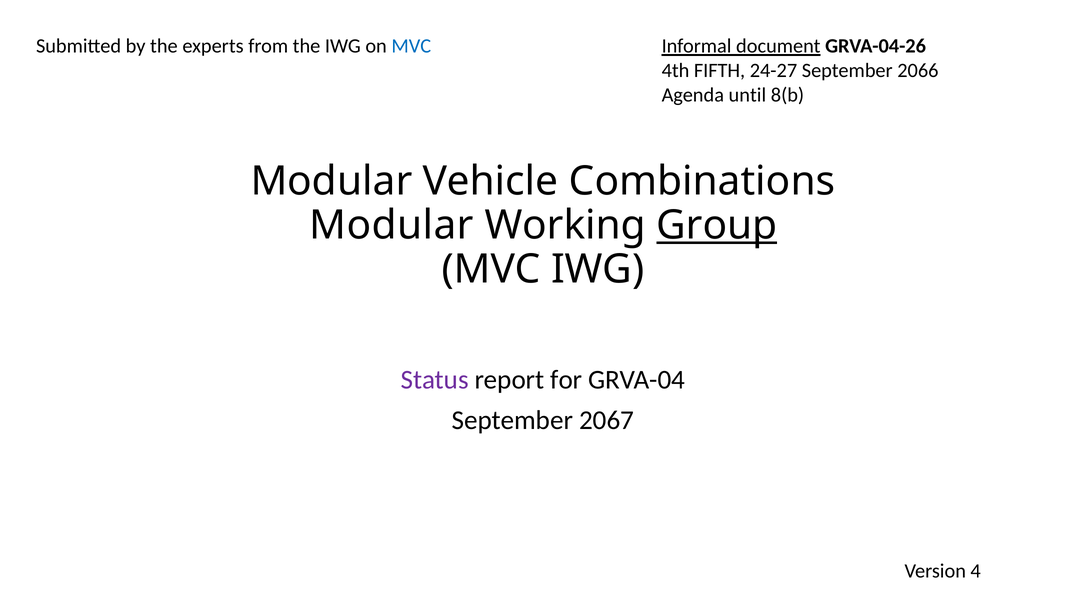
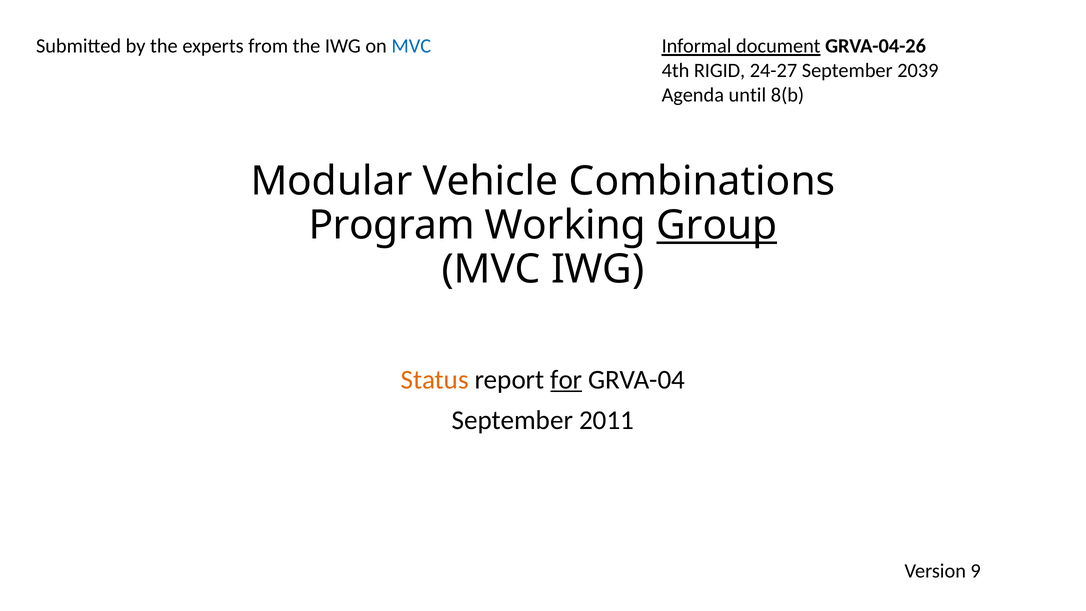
FIFTH: FIFTH -> RIGID
2066: 2066 -> 2039
Modular at (391, 225): Modular -> Program
Status colour: purple -> orange
for underline: none -> present
2067: 2067 -> 2011
4: 4 -> 9
